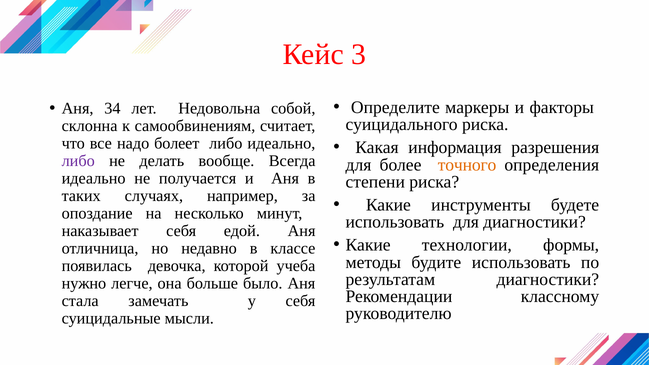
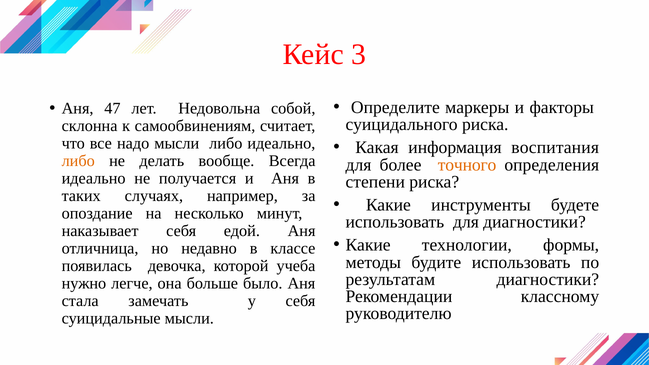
34: 34 -> 47
надо болеет: болеет -> мысли
разрешения: разрешения -> воспитания
либо at (78, 161) colour: purple -> orange
